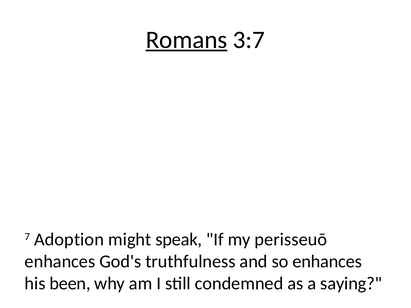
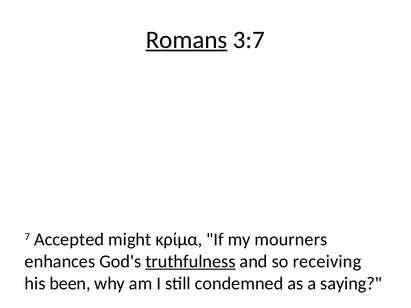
Adoption: Adoption -> Accepted
speak: speak -> κρίμα
perisseuō: perisseuō -> mourners
truthfulness underline: none -> present
so enhances: enhances -> receiving
